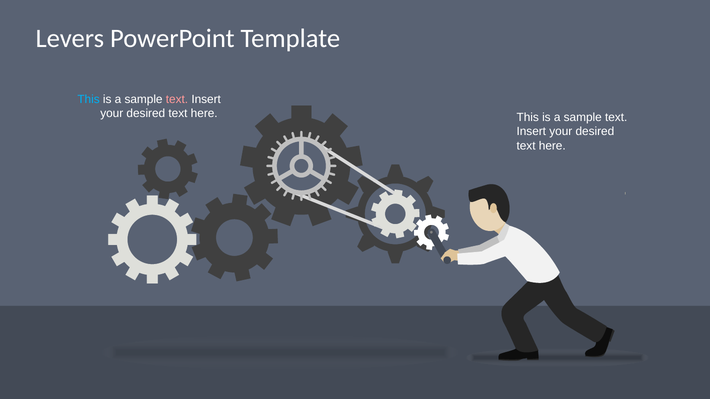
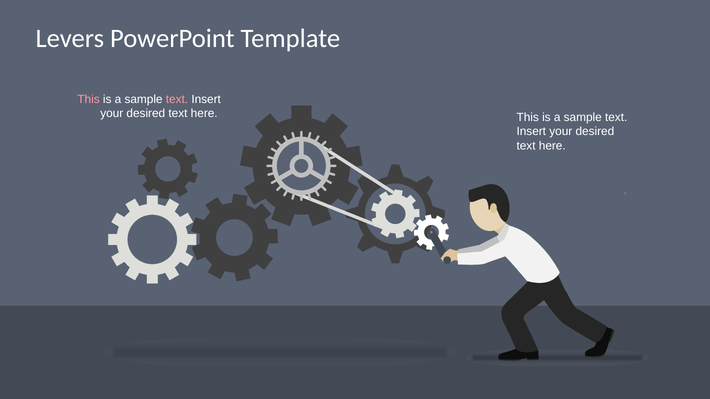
This at (89, 99) colour: light blue -> pink
